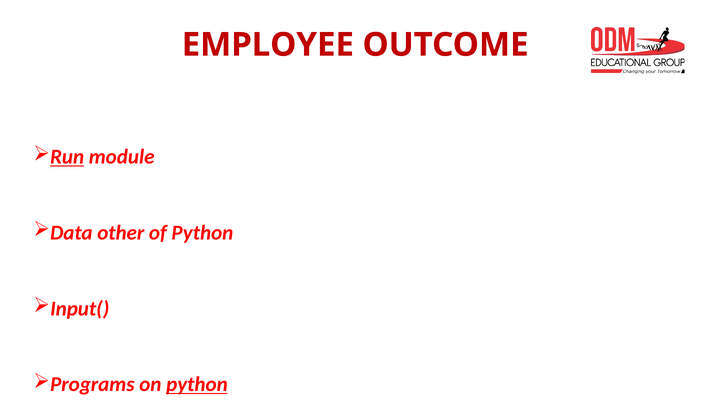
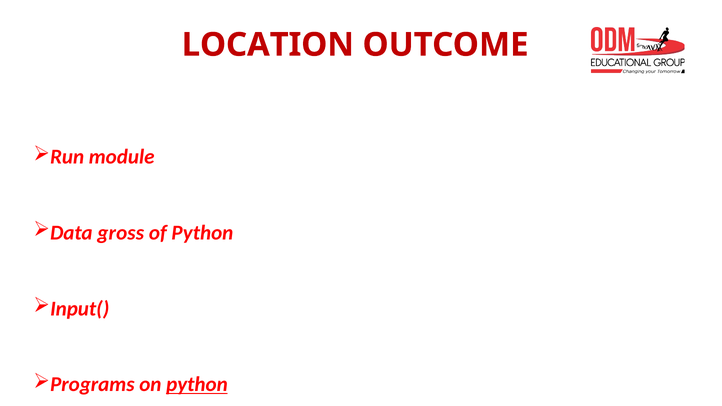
EMPLOYEE: EMPLOYEE -> LOCATION
Run underline: present -> none
other: other -> gross
